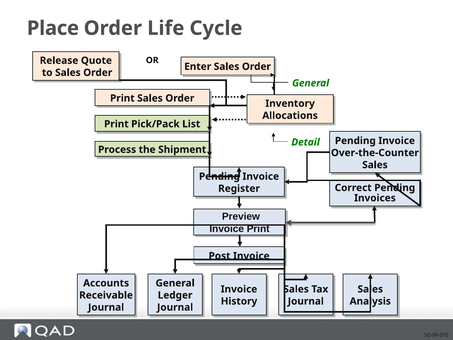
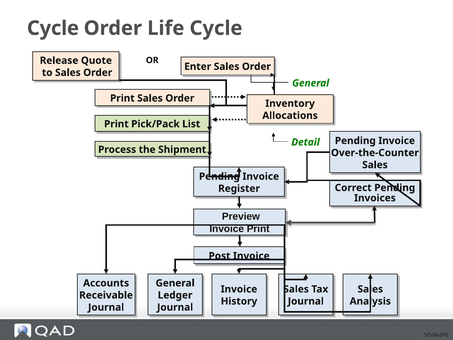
Place at (53, 28): Place -> Cycle
